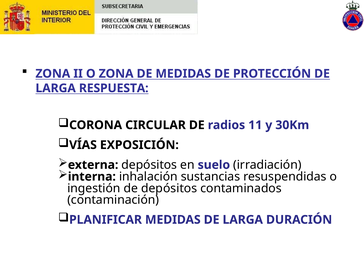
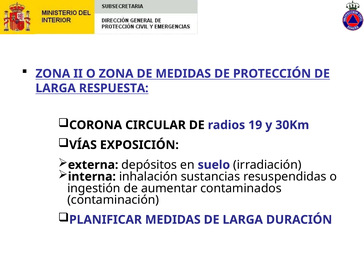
11: 11 -> 19
de depósitos: depósitos -> aumentar
